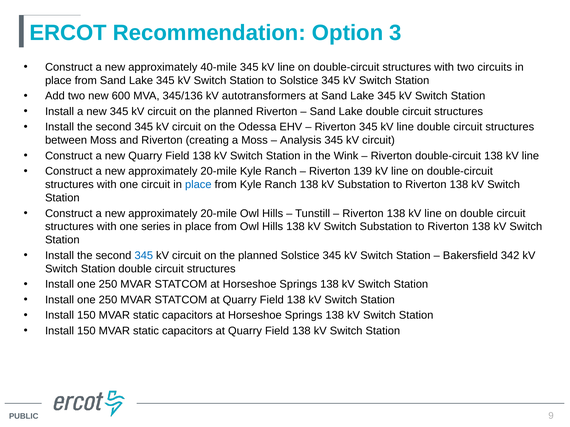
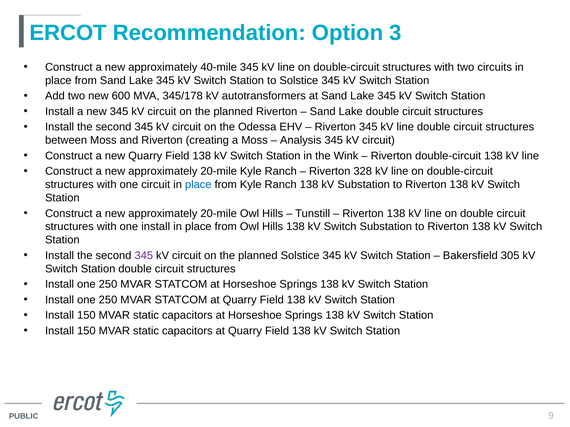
345/136: 345/136 -> 345/178
139: 139 -> 328
one series: series -> install
345 at (144, 256) colour: blue -> purple
342: 342 -> 305
